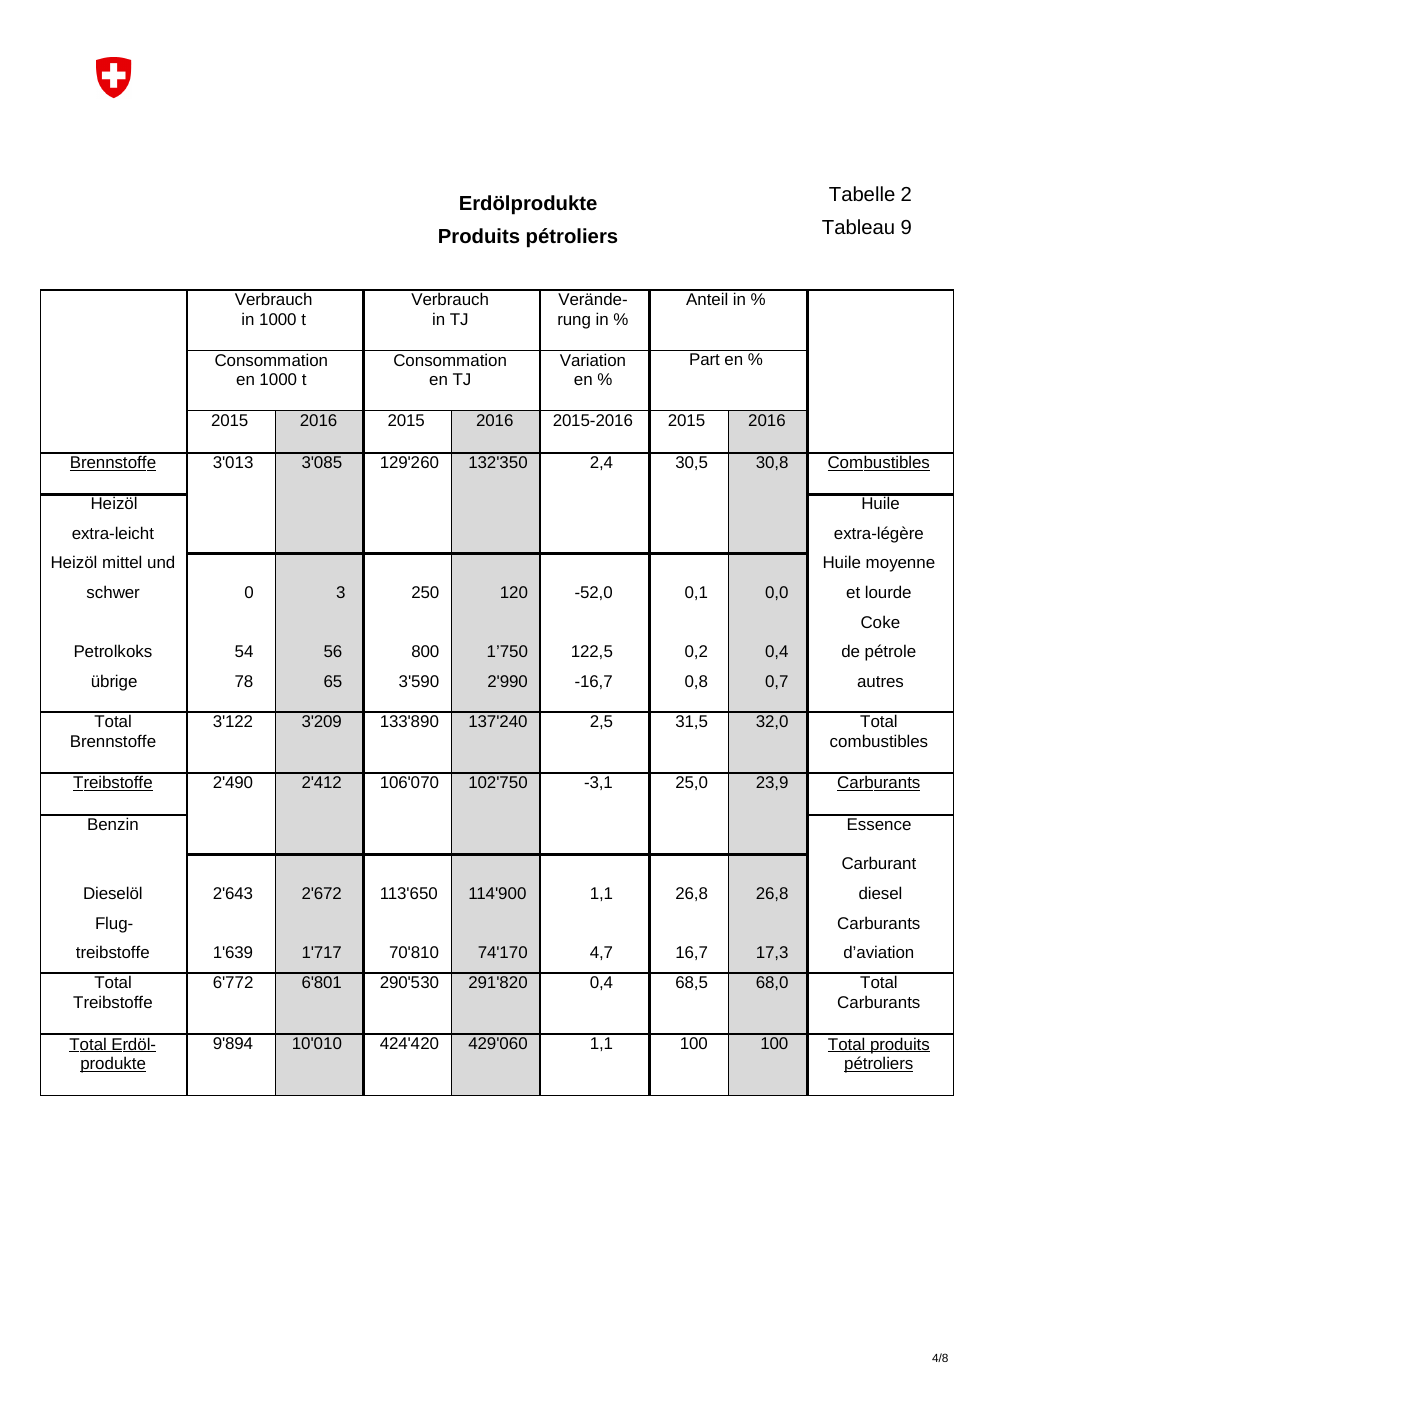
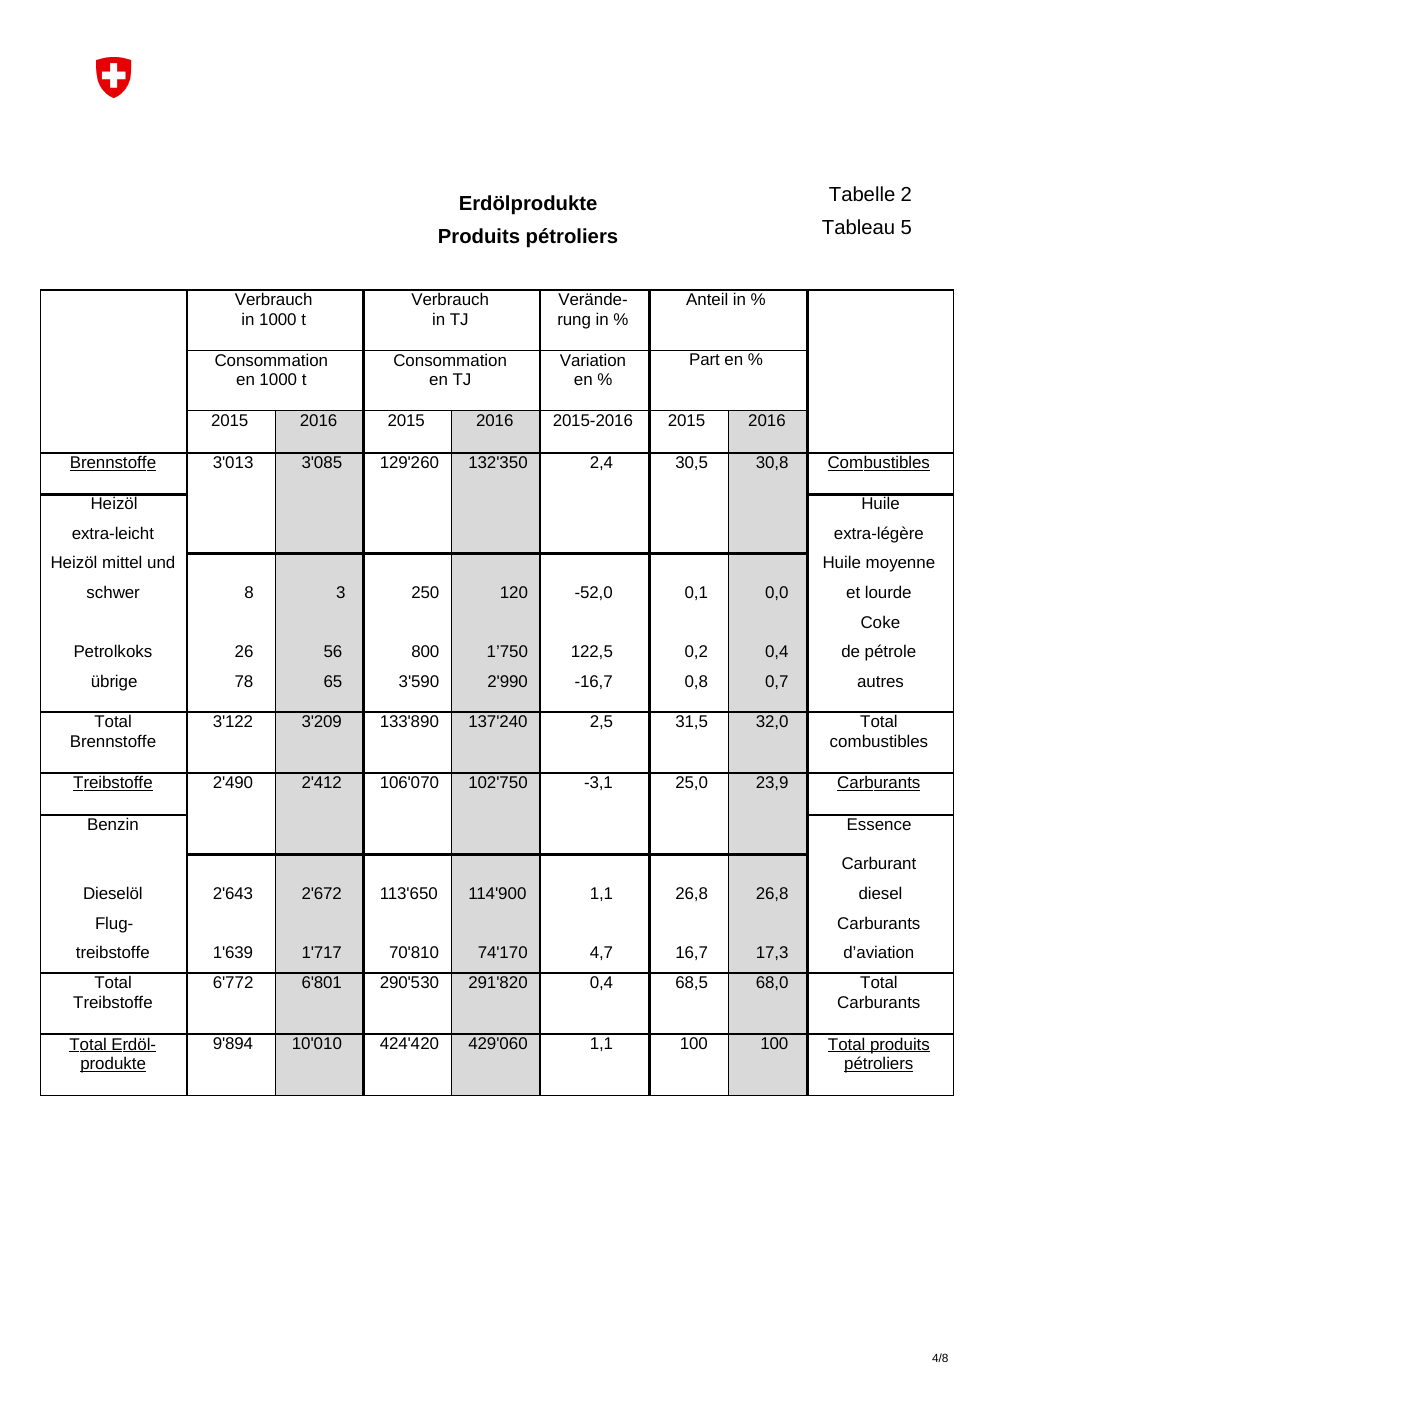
9: 9 -> 5
0: 0 -> 8
54: 54 -> 26
